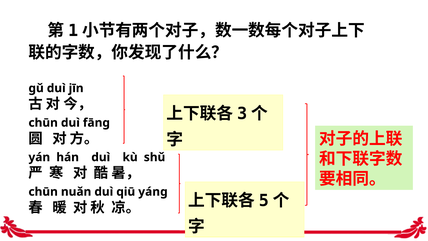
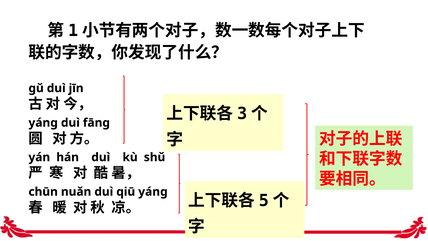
chūn at (43, 123): chūn -> yáng
